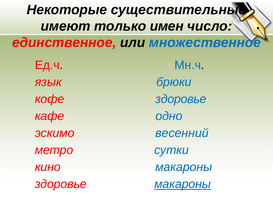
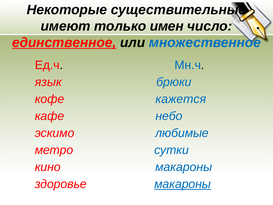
единственное underline: none -> present
кофе здоровье: здоровье -> кажется
одно: одно -> небо
весенний: весенний -> любимые
